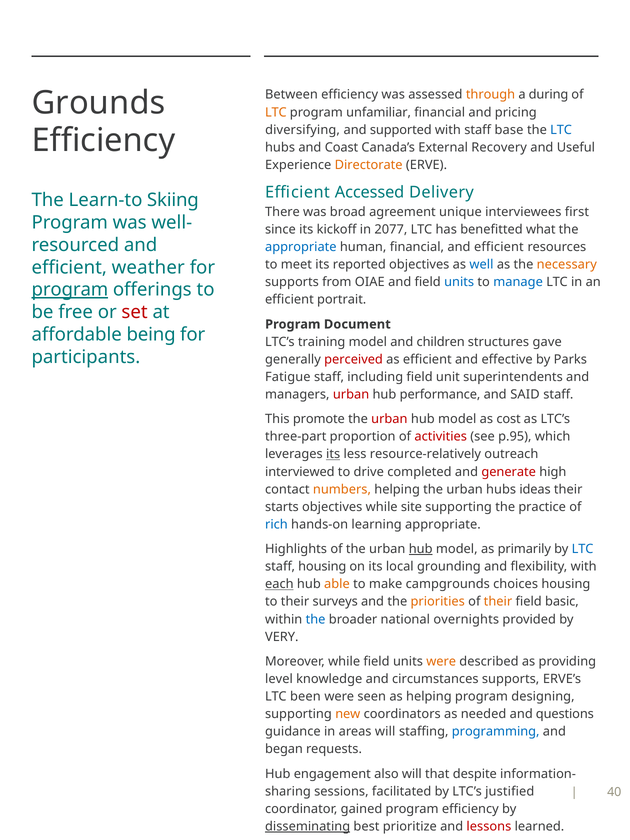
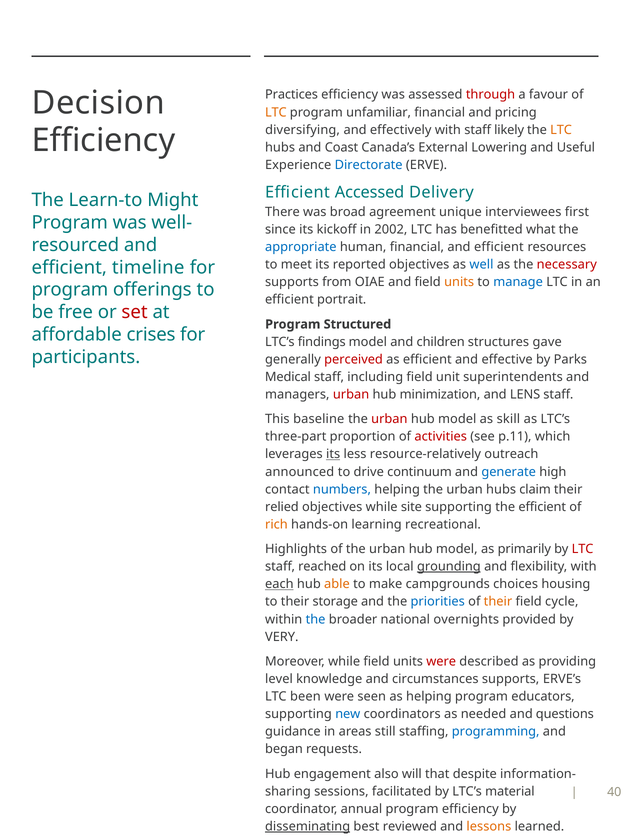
Between: Between -> Practices
through colour: orange -> red
during: during -> favour
Grounds: Grounds -> Decision
supported: supported -> effectively
base: base -> likely
LTC at (561, 130) colour: blue -> orange
Recovery: Recovery -> Lowering
Directorate colour: orange -> blue
Skiing: Skiing -> Might
2077: 2077 -> 2002
necessary colour: orange -> red
weather: weather -> timeline
units at (459, 282) colour: blue -> orange
program at (70, 290) underline: present -> none
Document: Document -> Structured
being: being -> crises
training: training -> findings
Fatigue: Fatigue -> Medical
performance: performance -> minimization
SAID: SAID -> LENS
promote: promote -> baseline
cost: cost -> skill
p.95: p.95 -> p.11
interviewed: interviewed -> announced
completed: completed -> continuum
generate colour: red -> blue
numbers colour: orange -> blue
ideas: ideas -> claim
starts: starts -> relied
the practice: practice -> efficient
rich colour: blue -> orange
learning appropriate: appropriate -> recreational
hub at (421, 549) underline: present -> none
LTC at (583, 549) colour: blue -> red
staff housing: housing -> reached
grounding underline: none -> present
surveys: surveys -> storage
priorities colour: orange -> blue
basic: basic -> cycle
were at (441, 661) colour: orange -> red
designing: designing -> educators
new colour: orange -> blue
areas will: will -> still
justified: justified -> material
gained: gained -> annual
prioritize: prioritize -> reviewed
lessons colour: red -> orange
